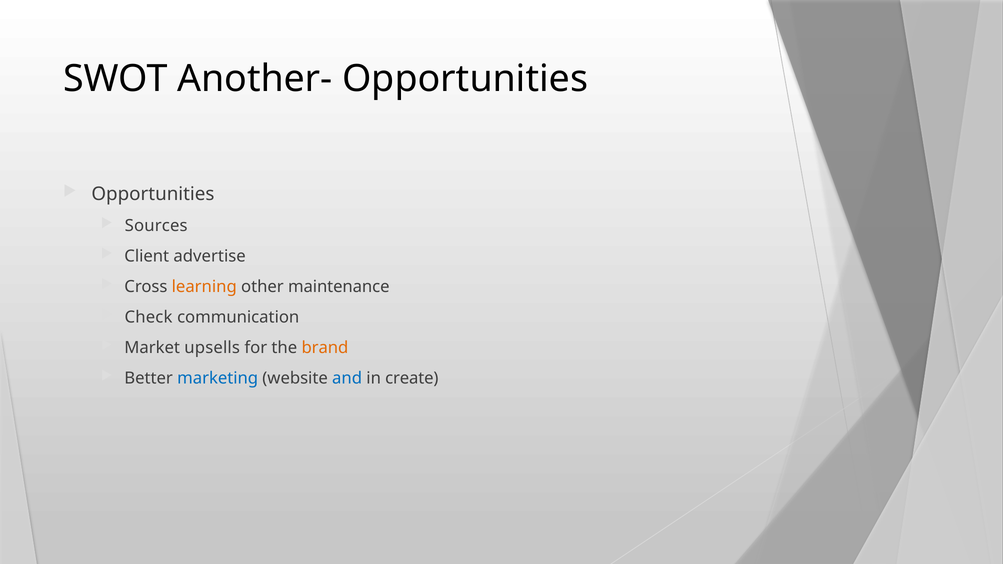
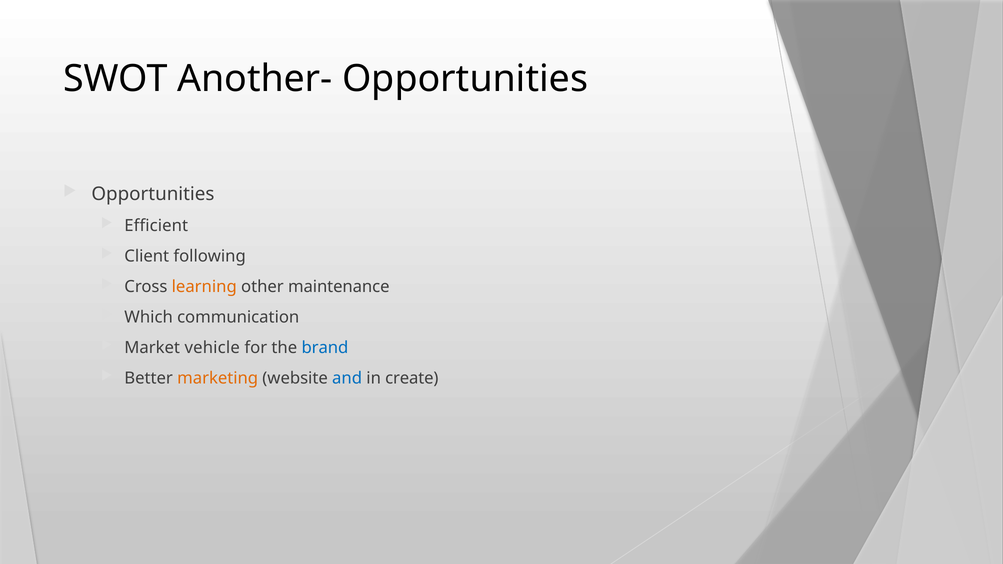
Sources: Sources -> Efficient
advertise: advertise -> following
Check: Check -> Which
upsells: upsells -> vehicle
brand colour: orange -> blue
marketing colour: blue -> orange
